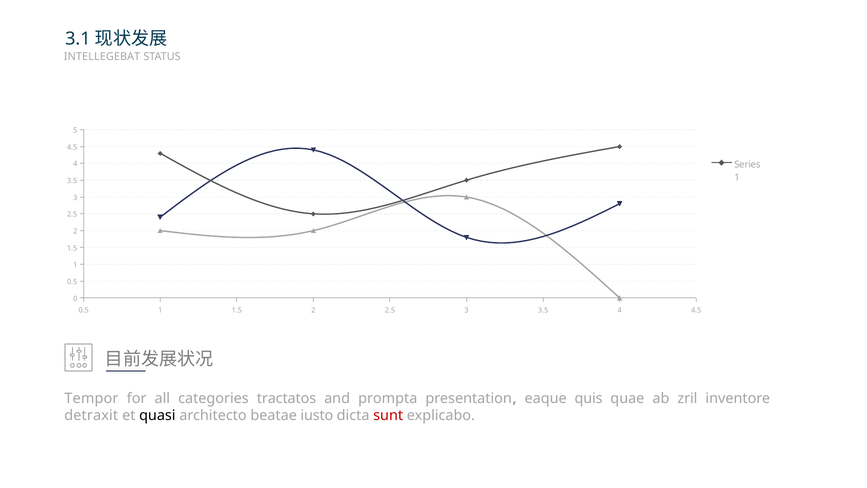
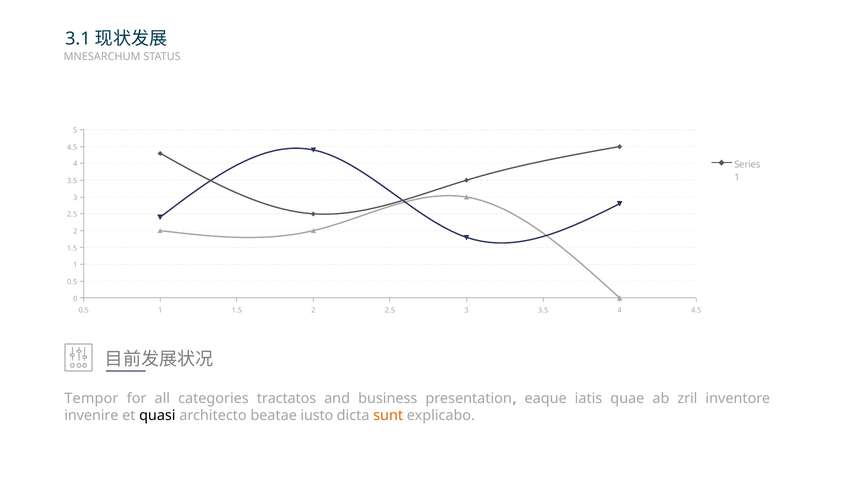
INTELLEGEBAT: INTELLEGEBAT -> MNESARCHUM
prompta: prompta -> business
quis: quis -> iatis
detraxit: detraxit -> invenire
sunt colour: red -> orange
